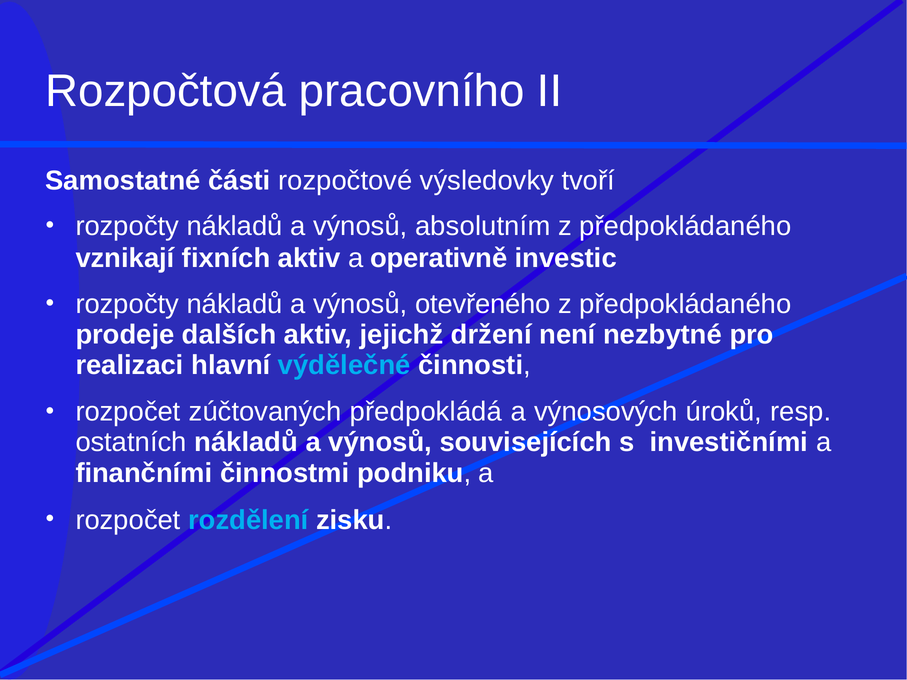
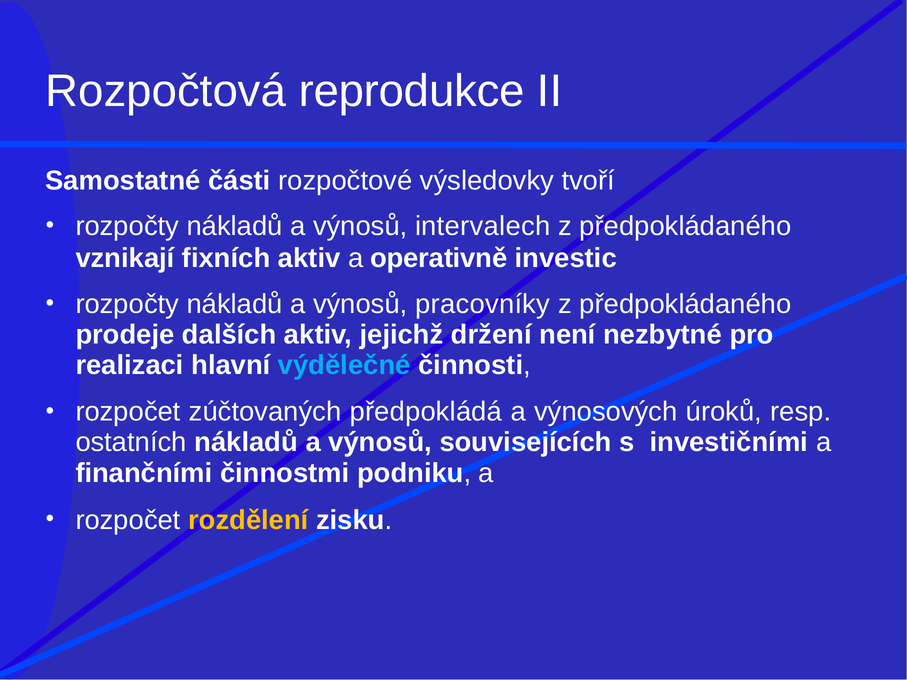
pracovního: pracovního -> reprodukce
absolutním: absolutním -> intervalech
otevřeného: otevřeného -> pracovníky
rozdělení colour: light blue -> yellow
